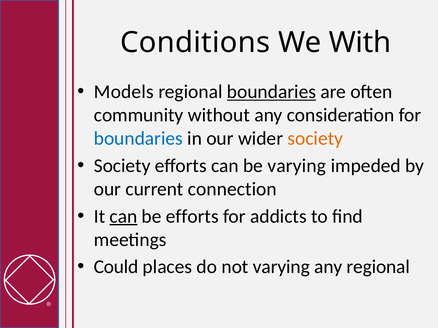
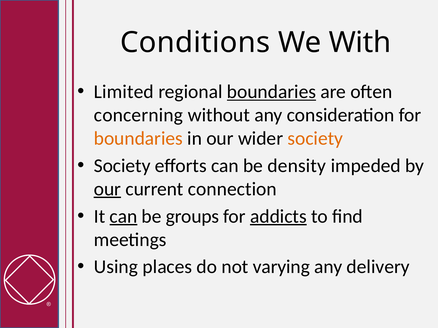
Models: Models -> Limited
community: community -> concerning
boundaries at (138, 139) colour: blue -> orange
be varying: varying -> density
our at (107, 189) underline: none -> present
be efforts: efforts -> groups
addicts underline: none -> present
Could: Could -> Using
any regional: regional -> delivery
